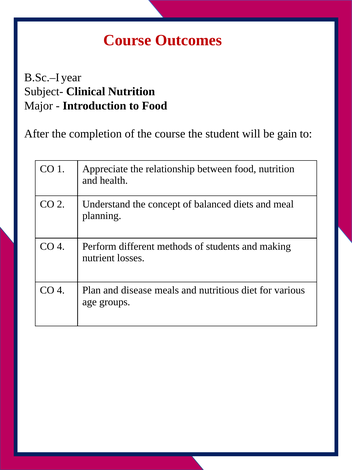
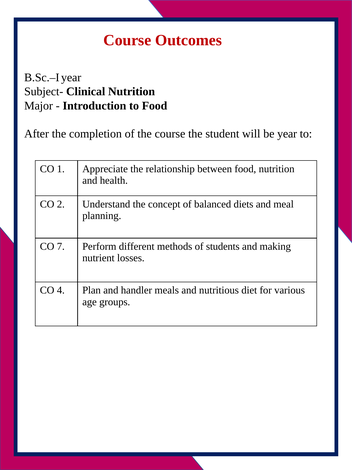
be gain: gain -> year
4 at (61, 246): 4 -> 7
disease: disease -> handler
